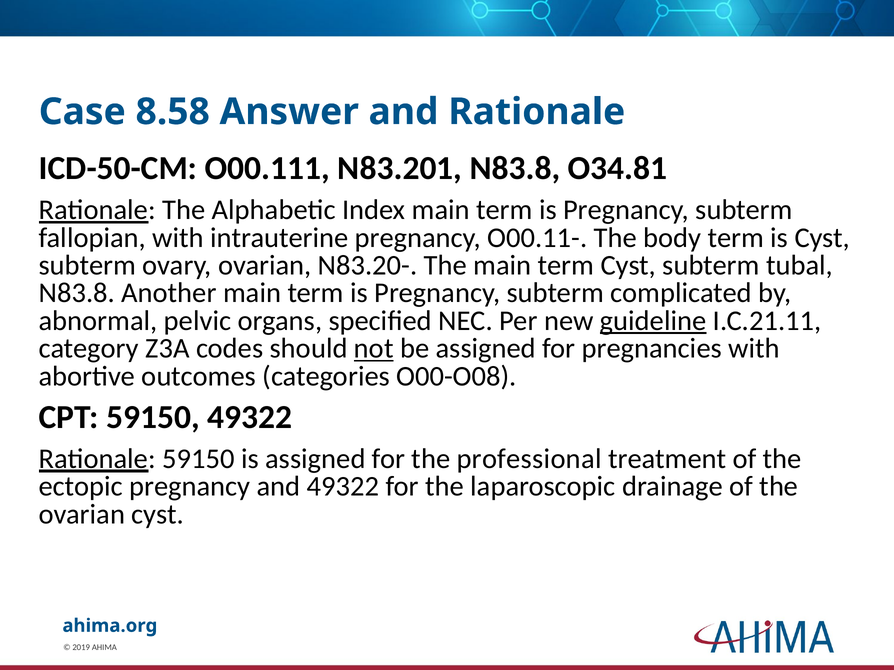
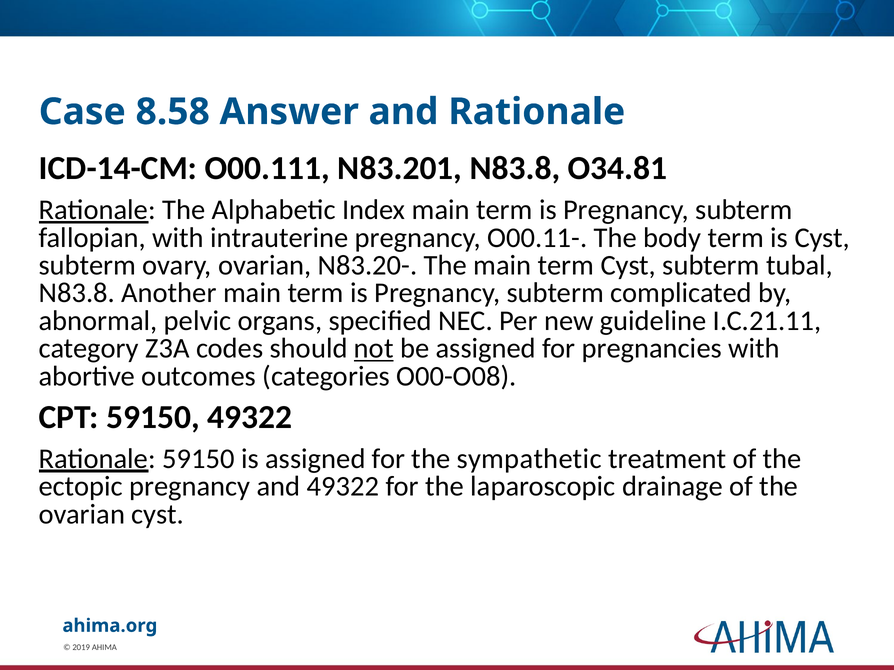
ICD-50-CM: ICD-50-CM -> ICD-14-CM
guideline underline: present -> none
professional: professional -> sympathetic
